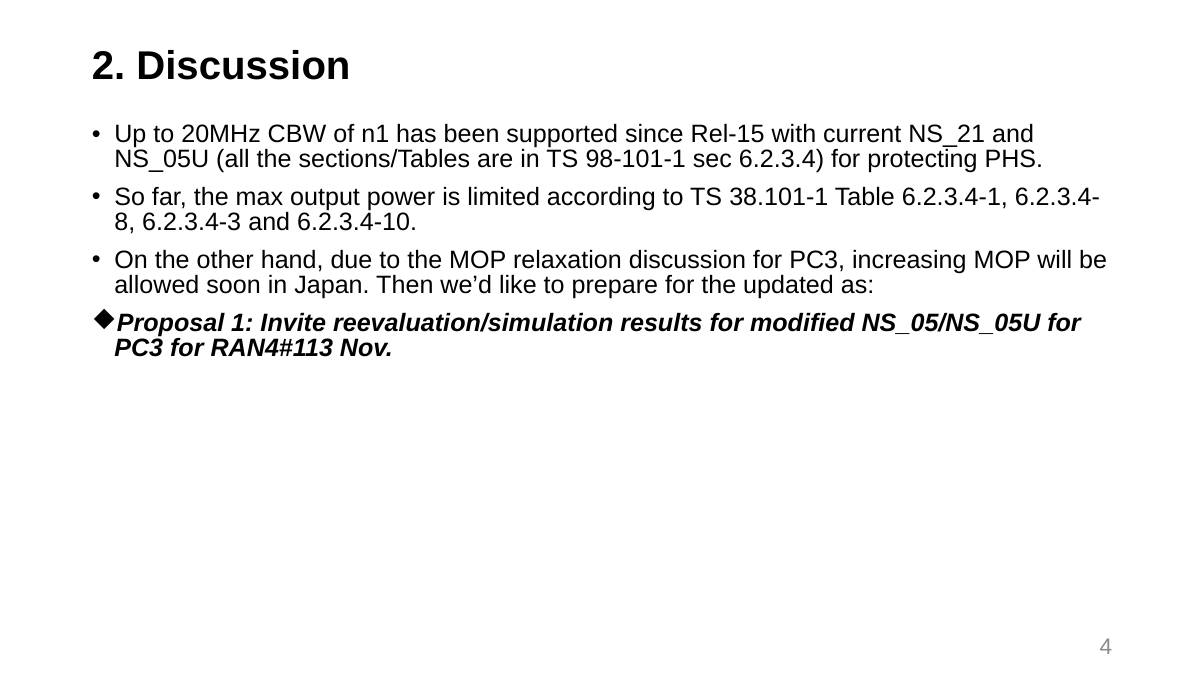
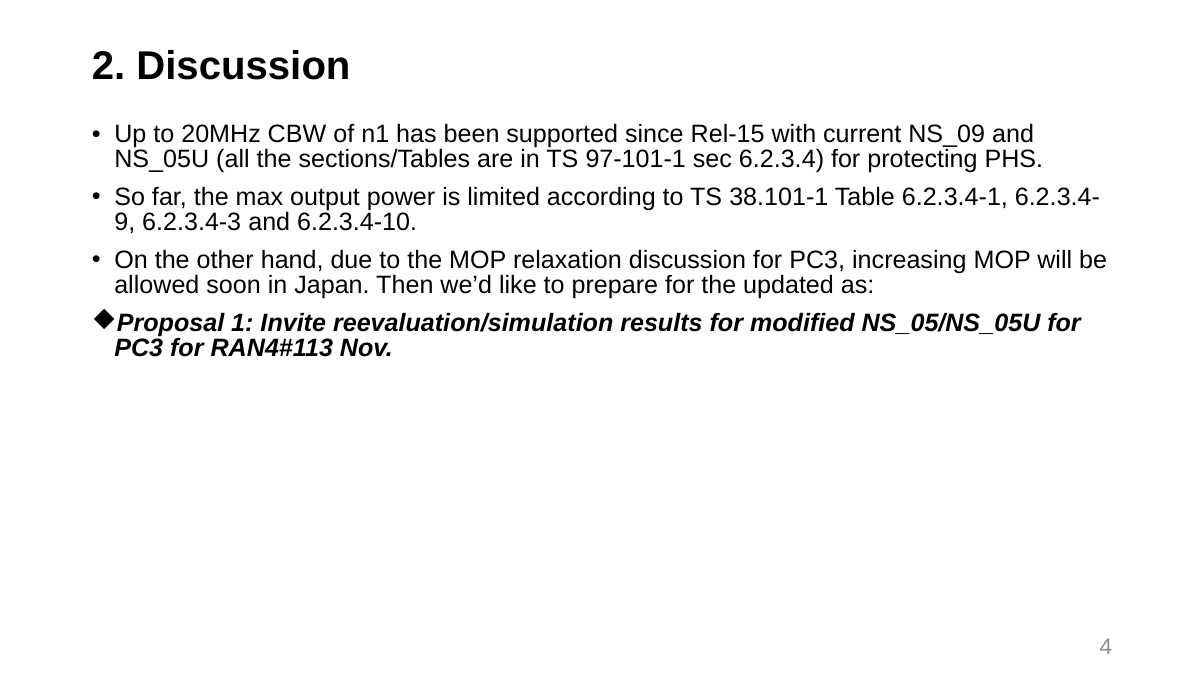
NS_21: NS_21 -> NS_09
98-101-1: 98-101-1 -> 97-101-1
8: 8 -> 9
